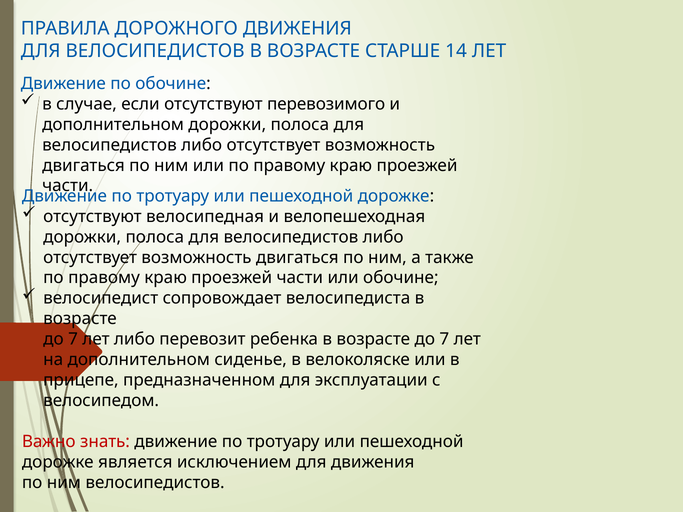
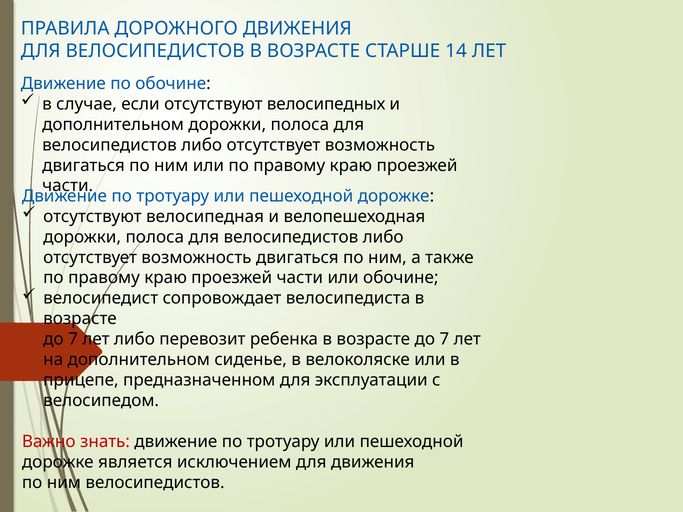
перевозимого: перевозимого -> велосипедных
